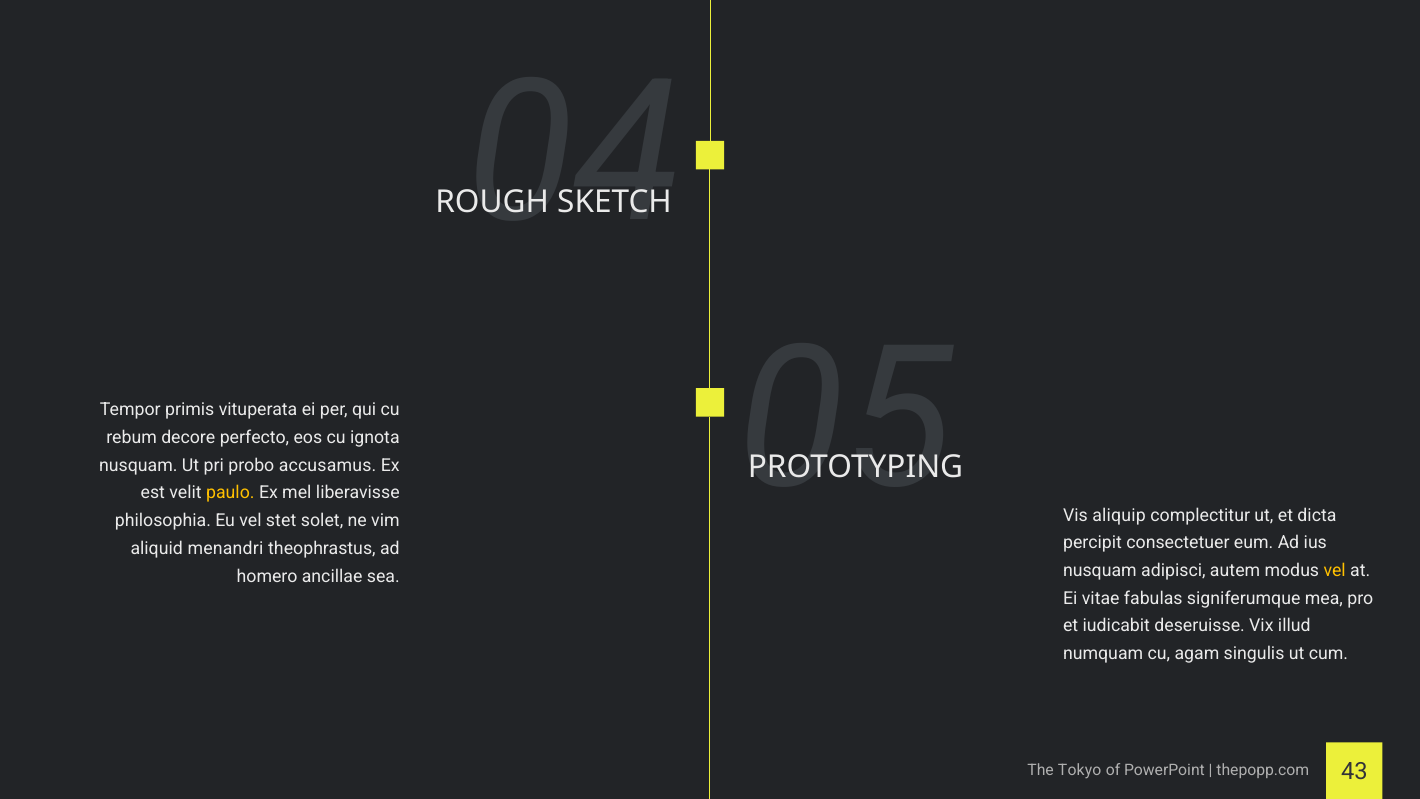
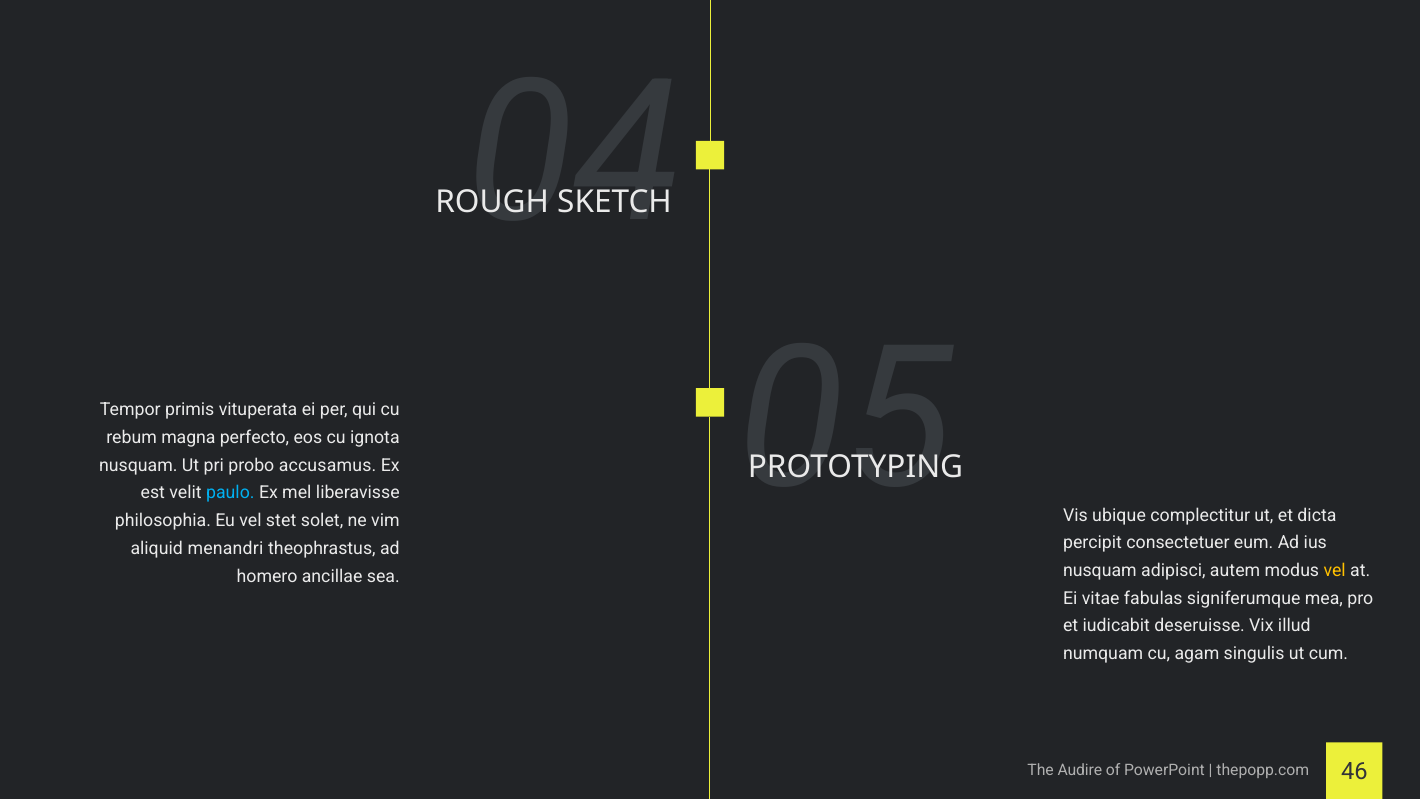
decore: decore -> magna
paulo colour: yellow -> light blue
aliquip: aliquip -> ubique
Tokyo: Tokyo -> Audire
43: 43 -> 46
